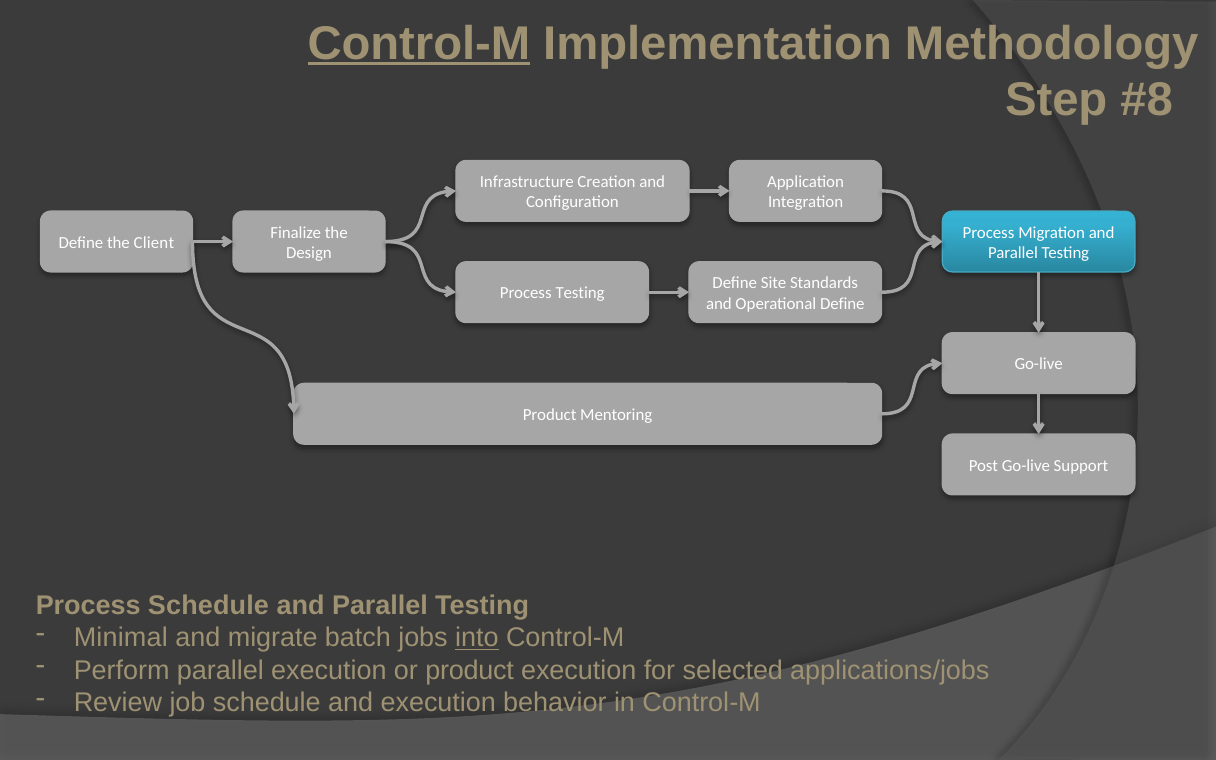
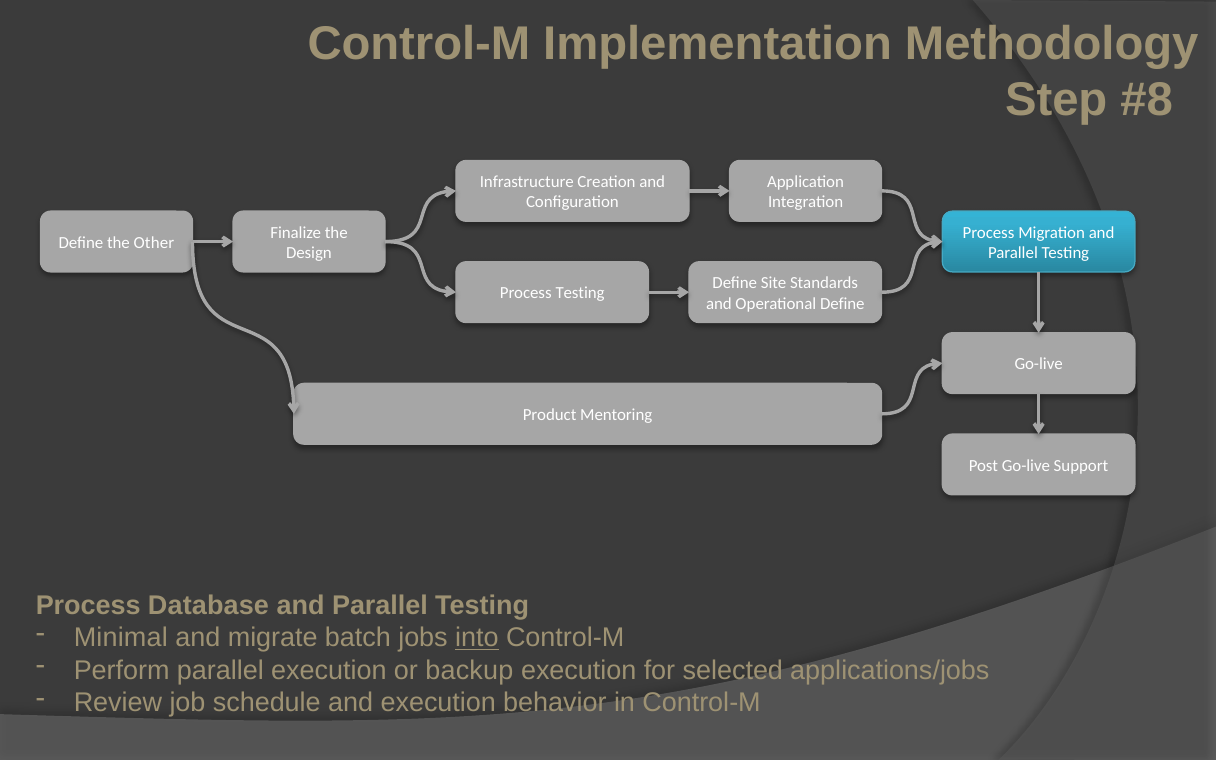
Control-M at (419, 43) underline: present -> none
Client: Client -> Other
Process Schedule: Schedule -> Database
or product: product -> backup
